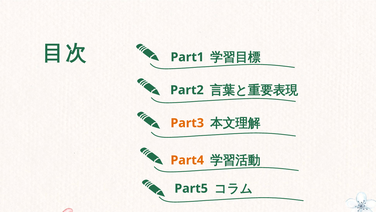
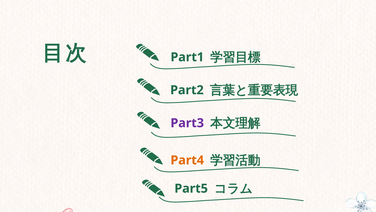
Part3 colour: orange -> purple
